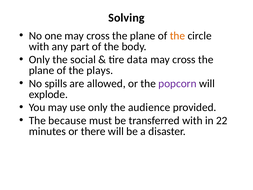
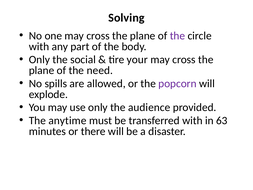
the at (177, 36) colour: orange -> purple
data: data -> your
plays: plays -> need
because: because -> anytime
22: 22 -> 63
